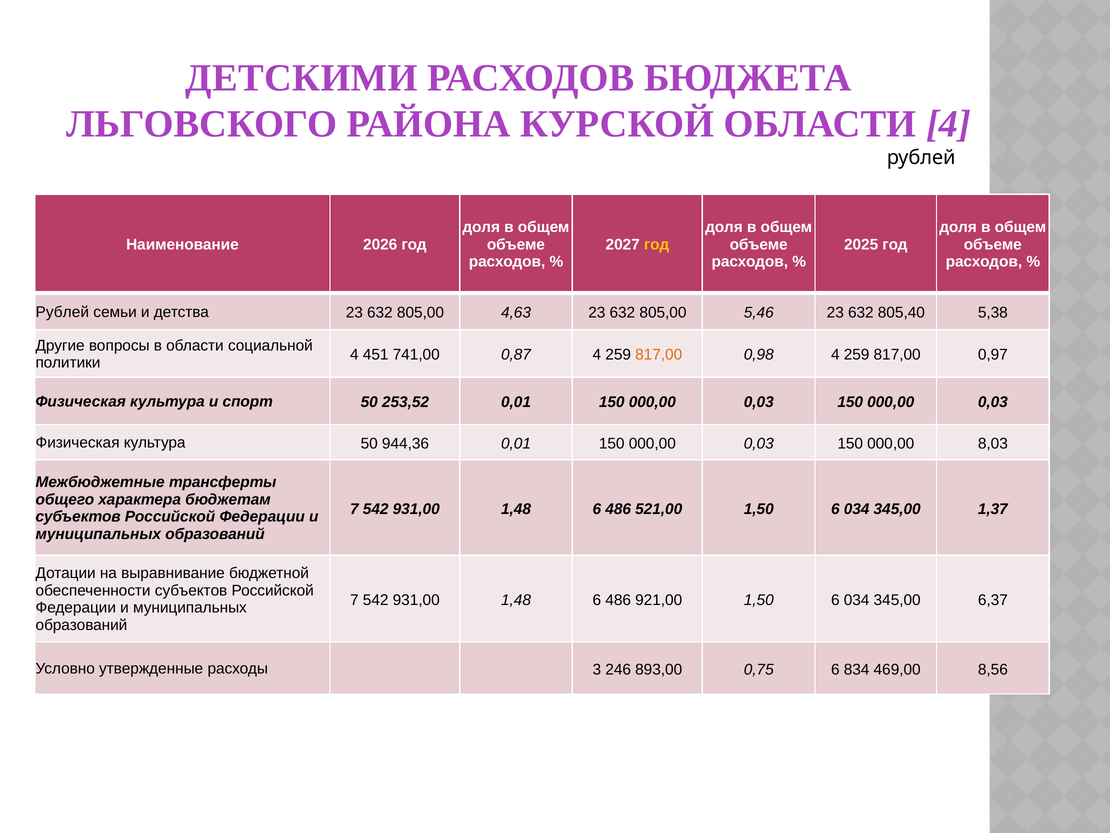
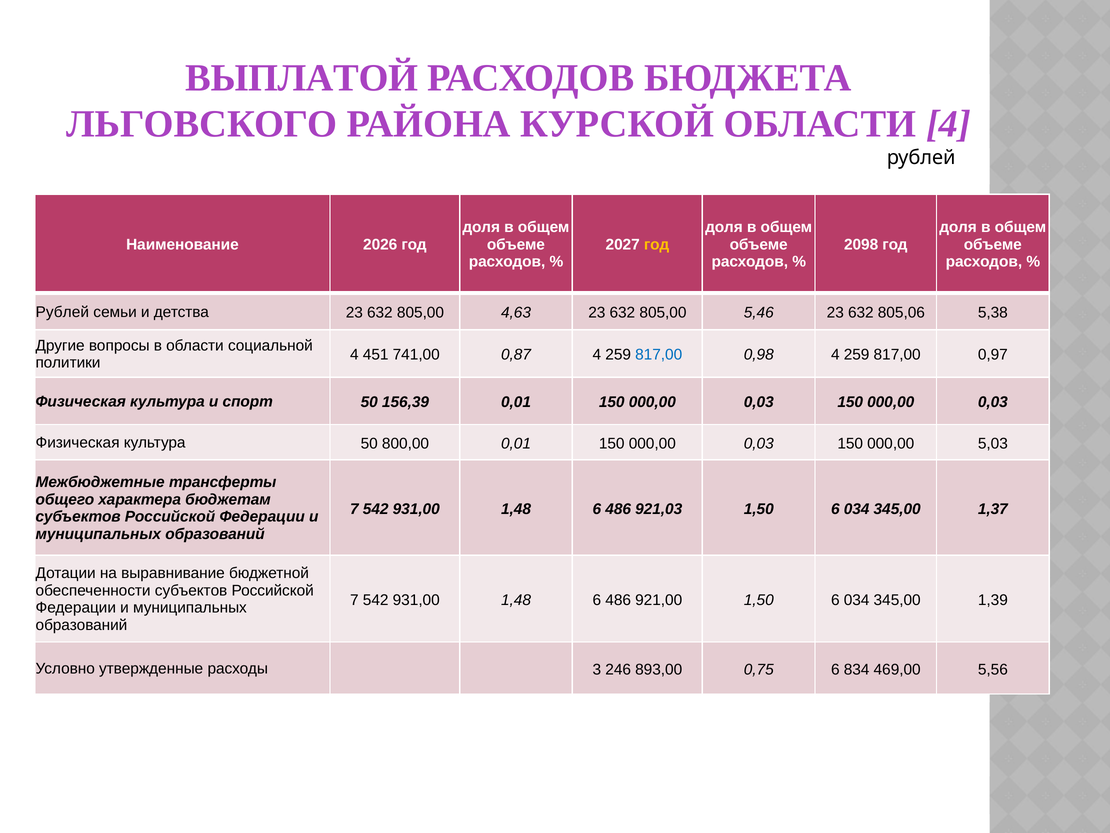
ДЕТСКИМИ: ДЕТСКИМИ -> ВЫПЛАТОЙ
2025: 2025 -> 2098
805,40: 805,40 -> 805,06
817,00 at (659, 355) colour: orange -> blue
253,52: 253,52 -> 156,39
944,36: 944,36 -> 800,00
8,03: 8,03 -> 5,03
521,00: 521,00 -> 921,03
6,37: 6,37 -> 1,39
8,56: 8,56 -> 5,56
